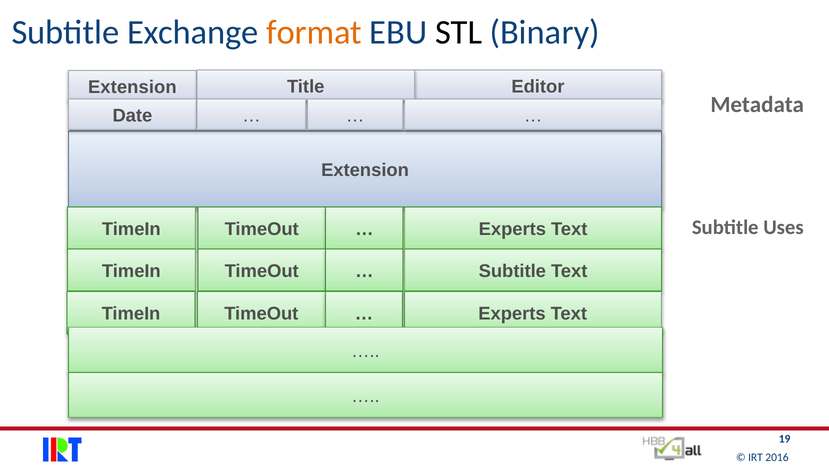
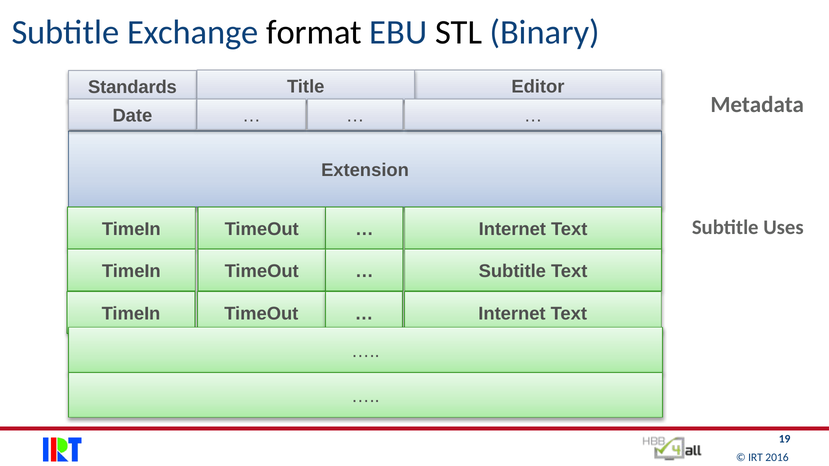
format colour: orange -> black
Extension at (132, 87): Extension -> Standards
Experts at (512, 229): Experts -> Internet
Experts at (512, 314): Experts -> Internet
